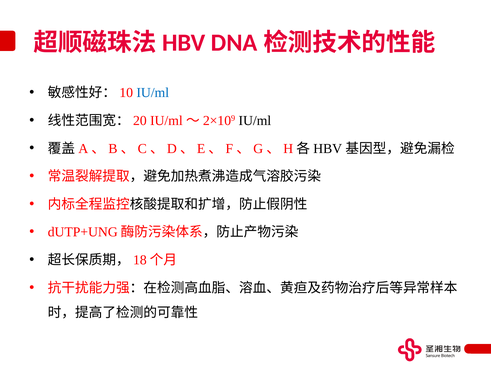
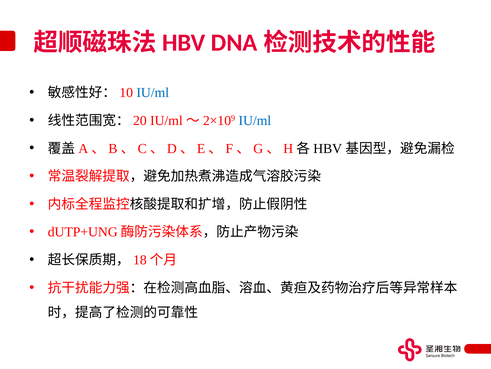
IU/ml at (255, 120) colour: black -> blue
